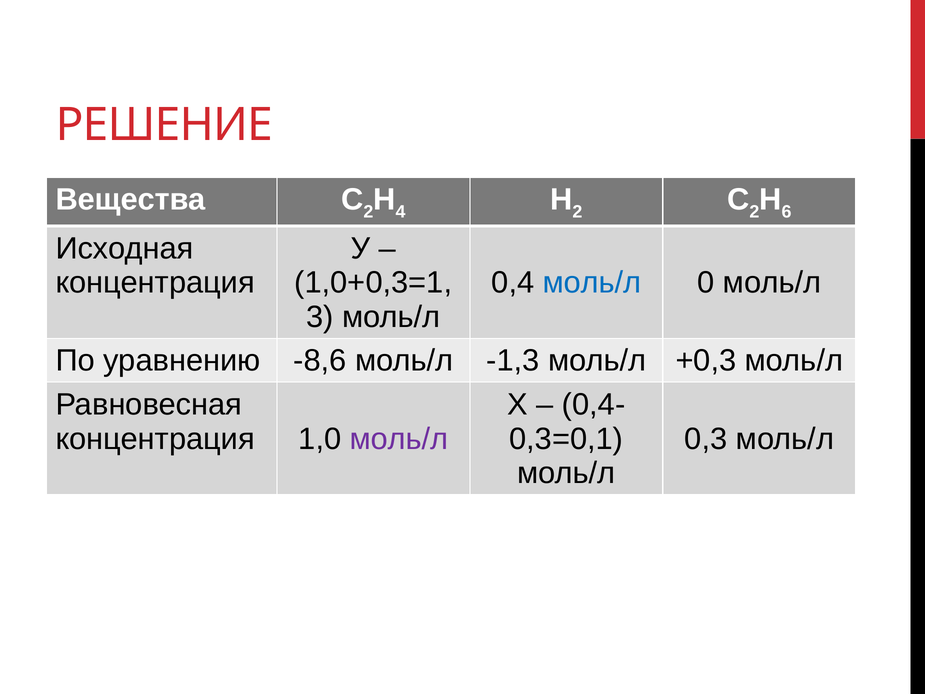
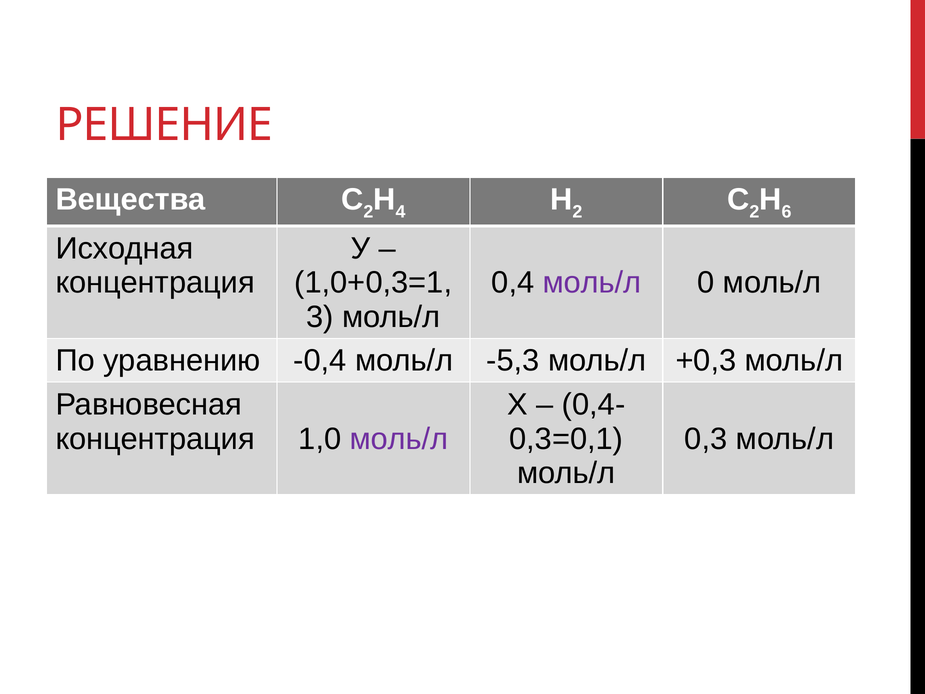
моль/л at (592, 283) colour: blue -> purple
-8,6: -8,6 -> -0,4
-1,3: -1,3 -> -5,3
